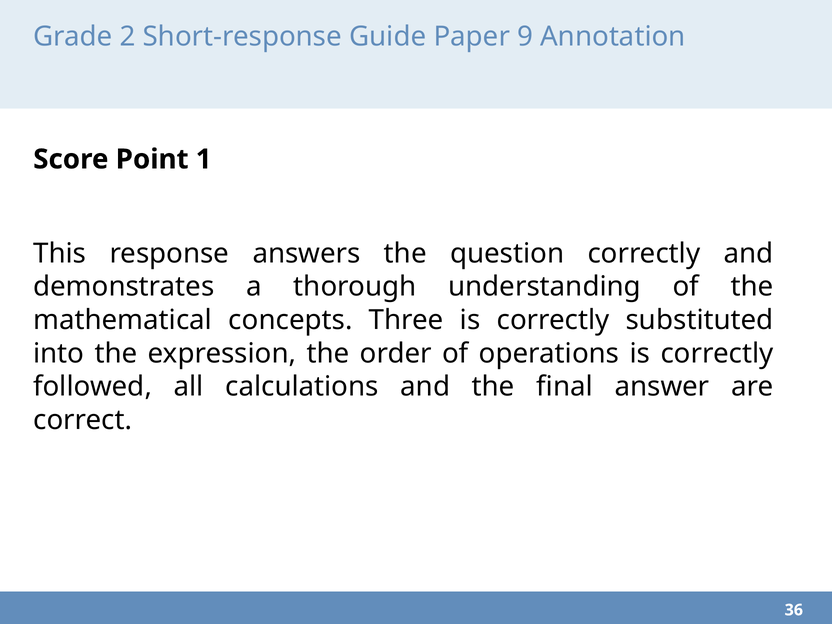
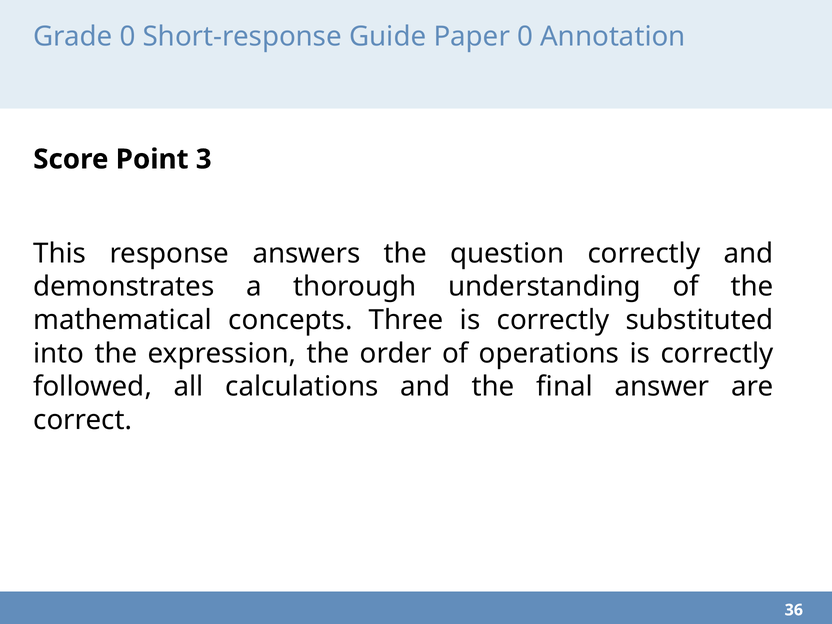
Grade 2: 2 -> 0
Paper 9: 9 -> 0
1: 1 -> 3
